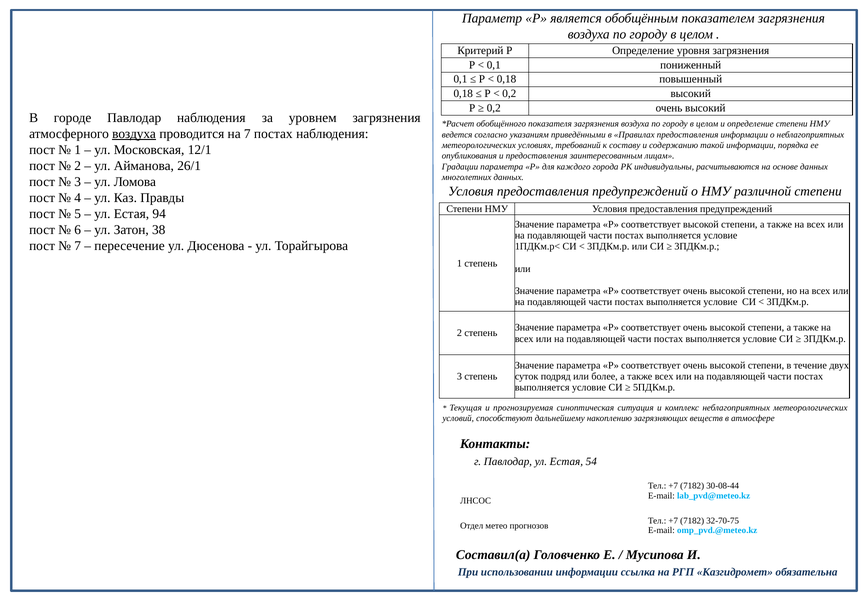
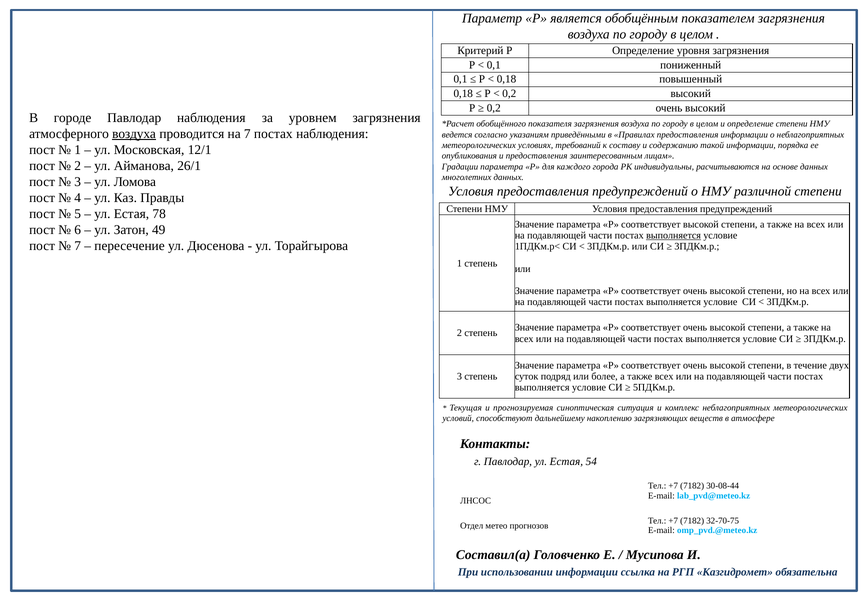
94: 94 -> 78
38: 38 -> 49
выполняется at (674, 235) underline: none -> present
